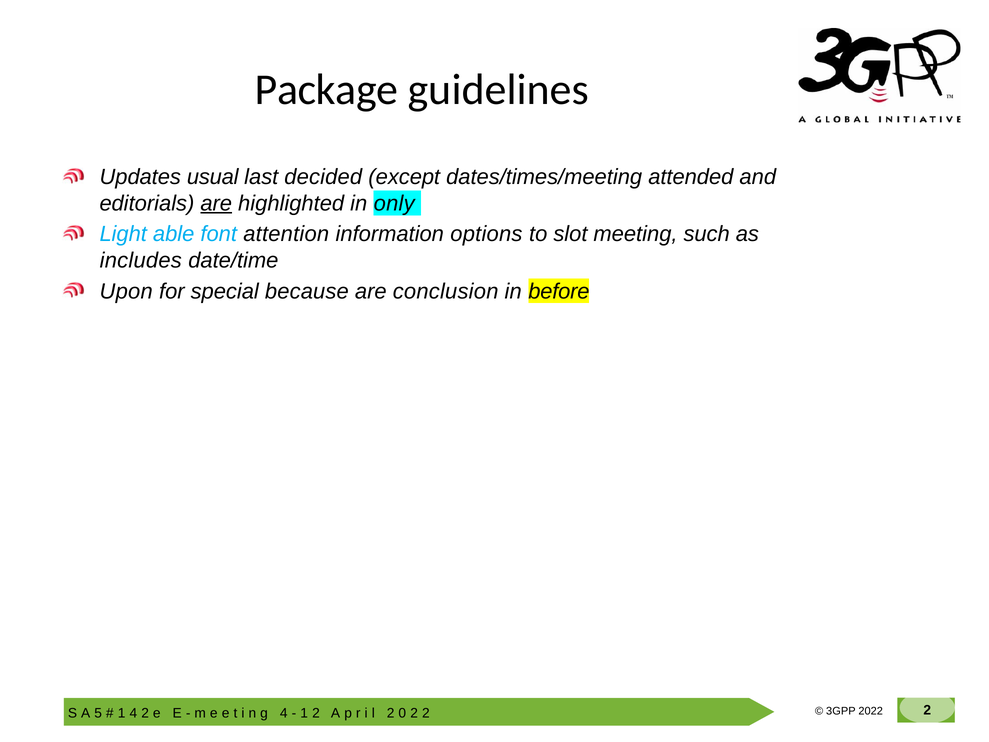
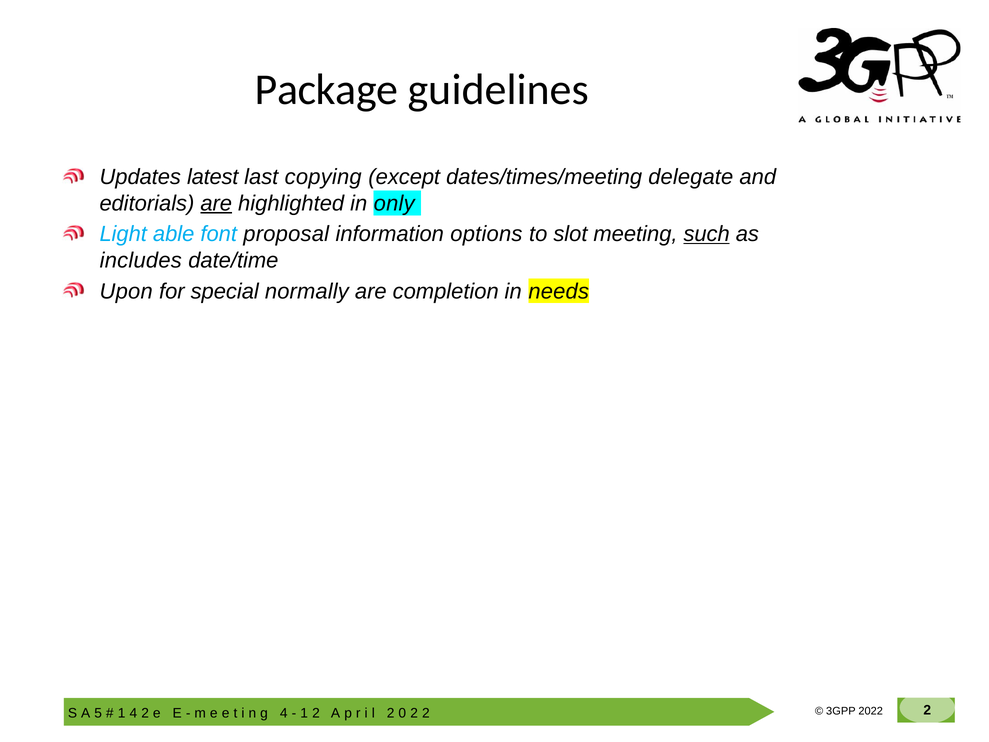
usual: usual -> latest
decided: decided -> copying
attended: attended -> delegate
attention: attention -> proposal
such underline: none -> present
because: because -> normally
conclusion: conclusion -> completion
before: before -> needs
